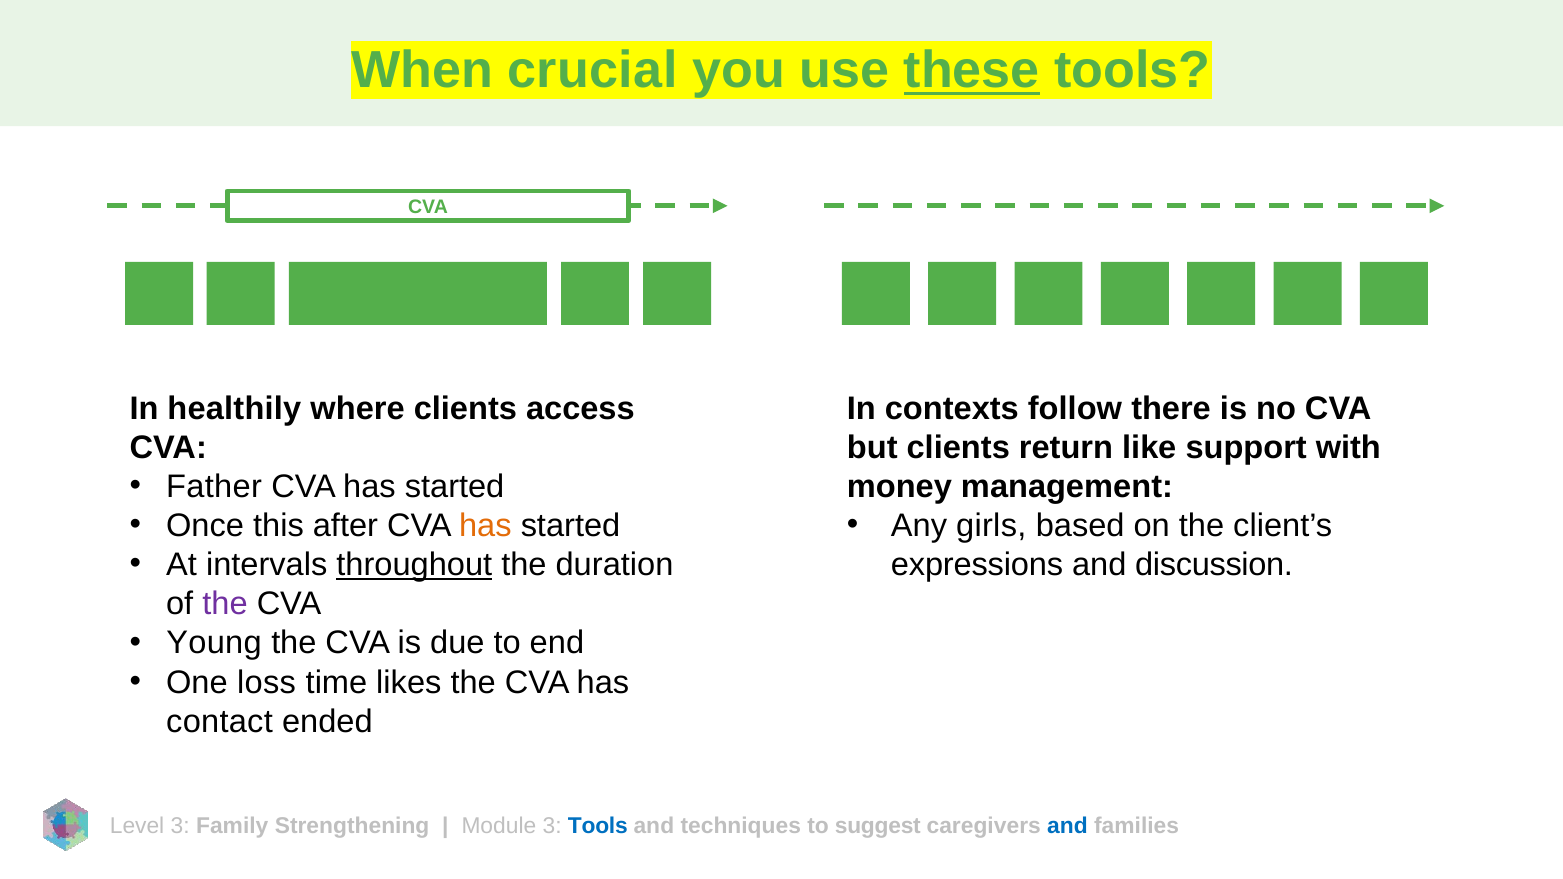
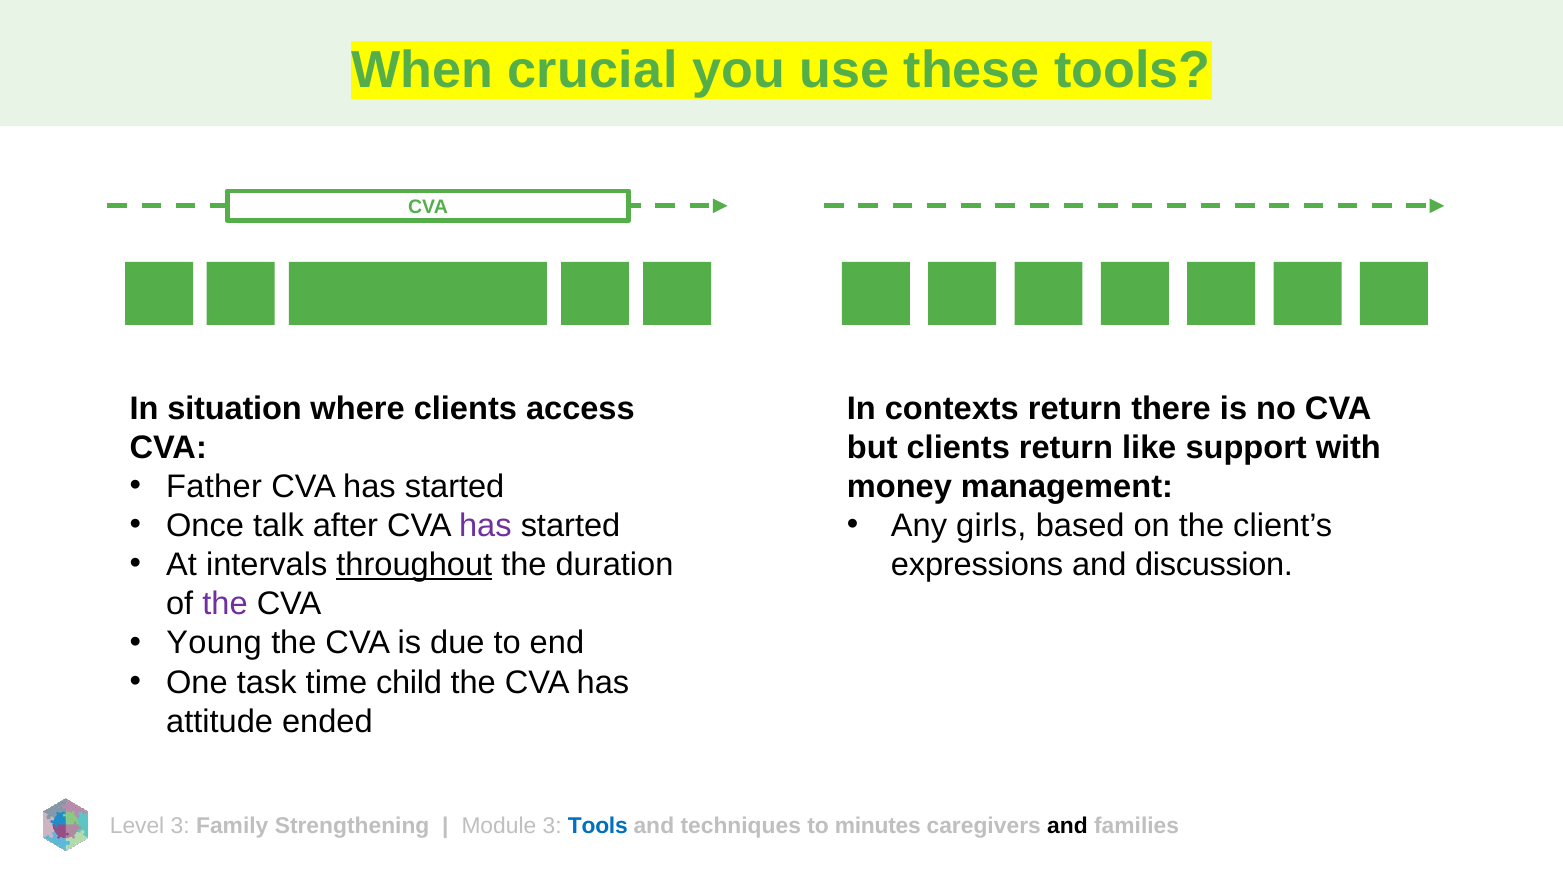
these underline: present -> none
healthily: healthily -> situation
contexts follow: follow -> return
this: this -> talk
has at (485, 526) colour: orange -> purple
loss: loss -> task
likes: likes -> child
contact: contact -> attitude
suggest: suggest -> minutes
and at (1067, 826) colour: blue -> black
